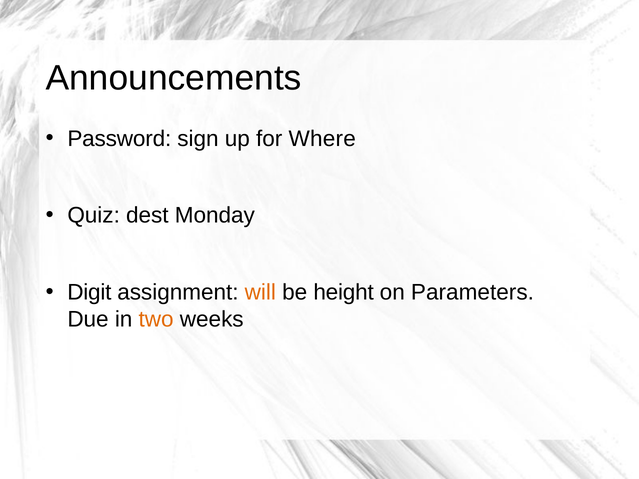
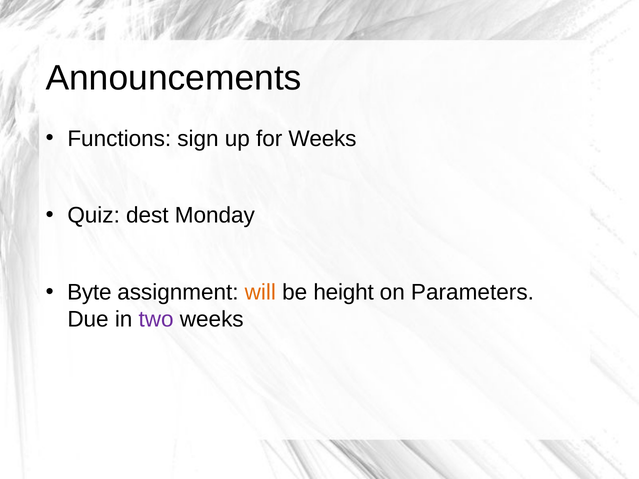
Password: Password -> Functions
for Where: Where -> Weeks
Digit: Digit -> Byte
two colour: orange -> purple
